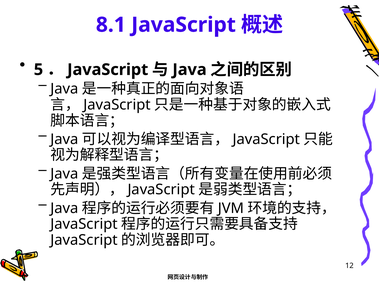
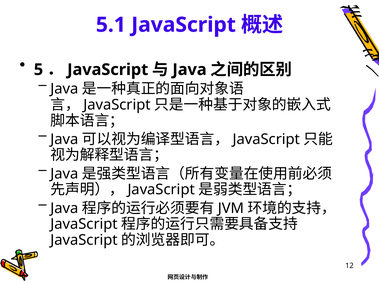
8.1: 8.1 -> 5.1
